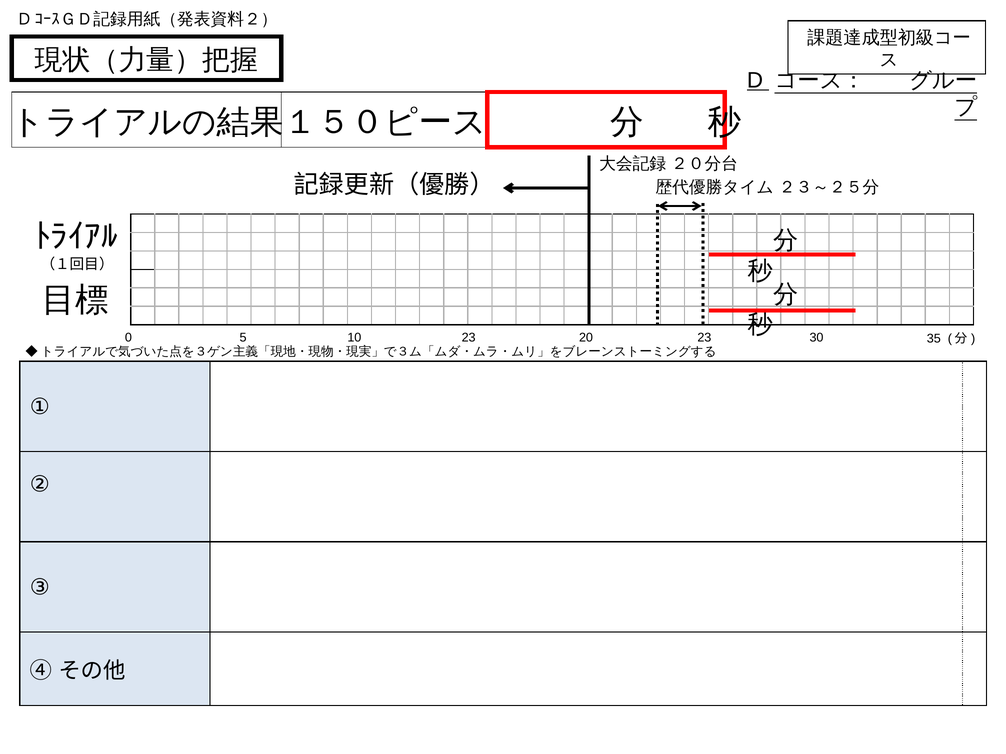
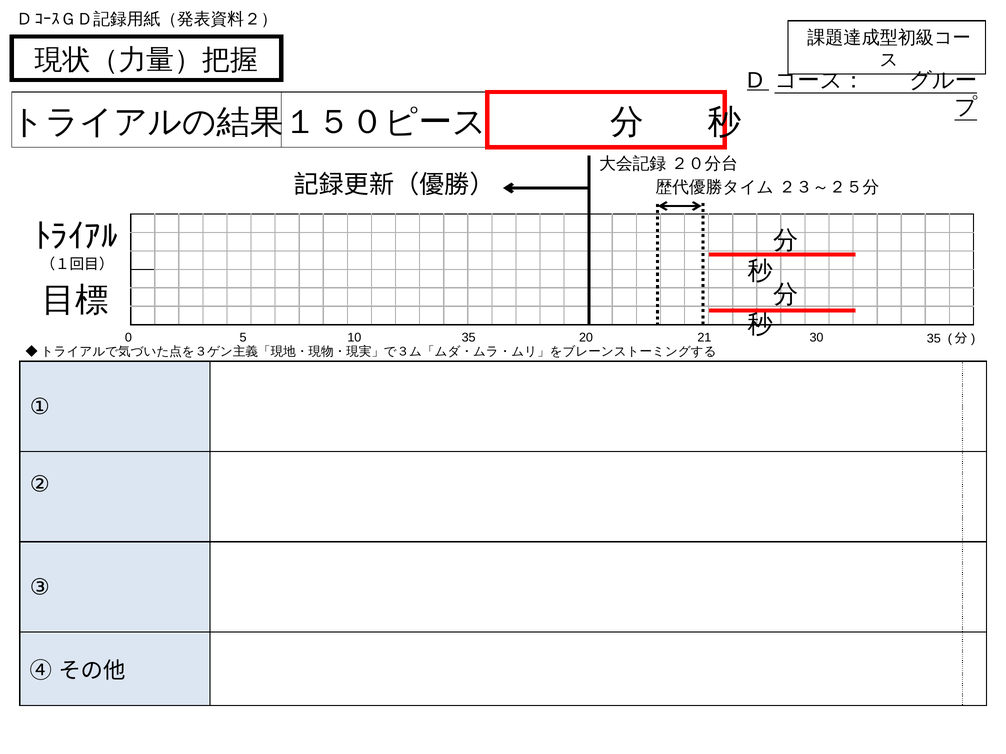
10 23: 23 -> 35
20 23: 23 -> 21
